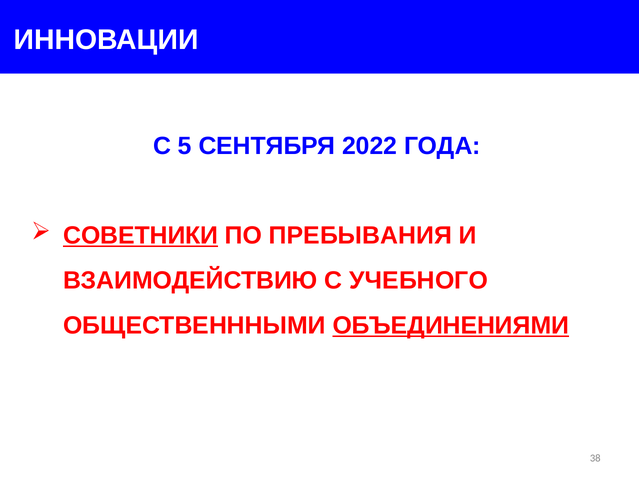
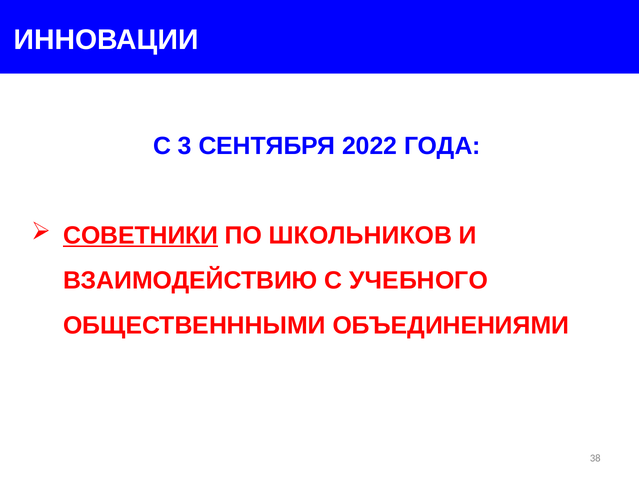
5: 5 -> 3
ПРЕБЫВАНИЯ: ПРЕБЫВАНИЯ -> ШКОЛЬНИКОВ
ОБЪЕДИНЕНИЯМИ underline: present -> none
